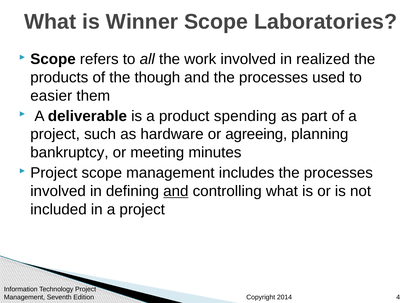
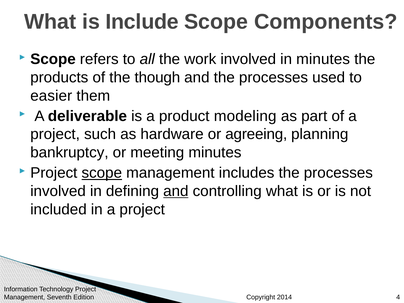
Winner: Winner -> Include
Laboratories: Laboratories -> Components
in realized: realized -> minutes
spending: spending -> modeling
scope at (102, 173) underline: none -> present
